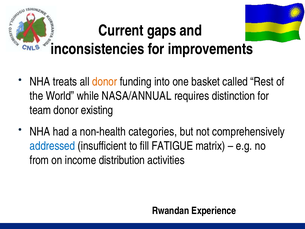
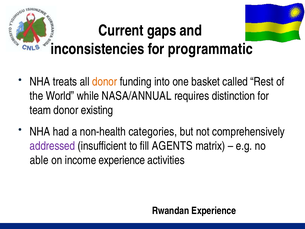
improvements: improvements -> programmatic
addressed colour: blue -> purple
FATIGUE: FATIGUE -> AGENTS
from: from -> able
income distribution: distribution -> experience
